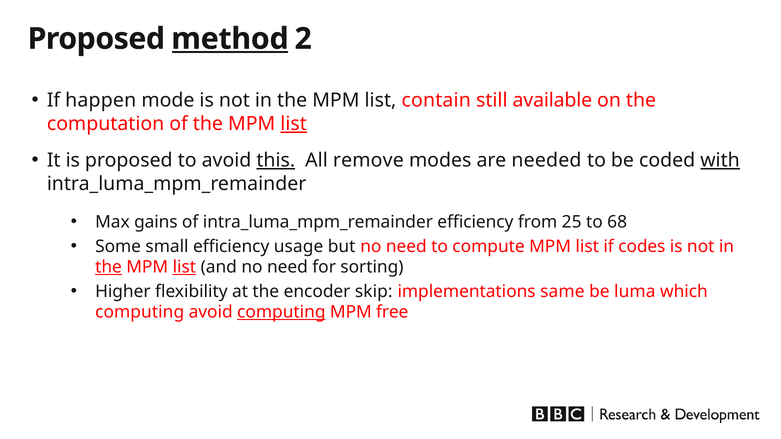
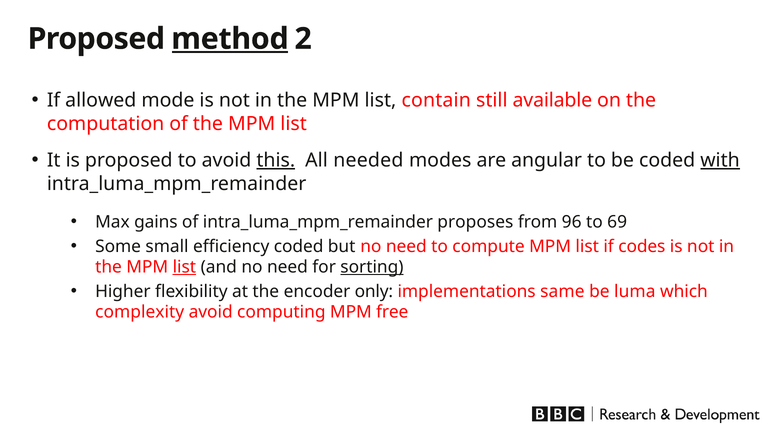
happen: happen -> allowed
list at (294, 124) underline: present -> none
remove: remove -> needed
needed: needed -> angular
intra_luma_mpm_remainder efficiency: efficiency -> proposes
25: 25 -> 96
68: 68 -> 69
efficiency usage: usage -> coded
the at (109, 267) underline: present -> none
sorting underline: none -> present
skip: skip -> only
computing at (140, 312): computing -> complexity
computing at (281, 312) underline: present -> none
